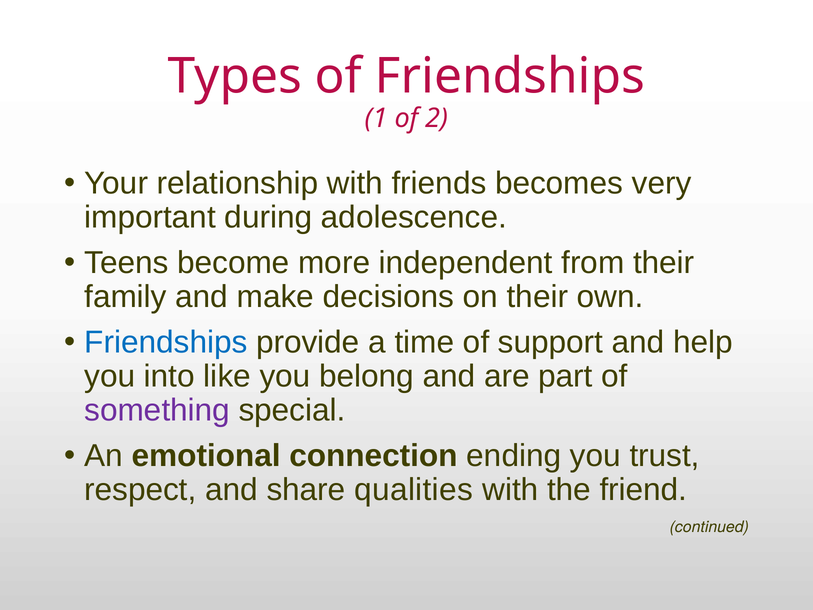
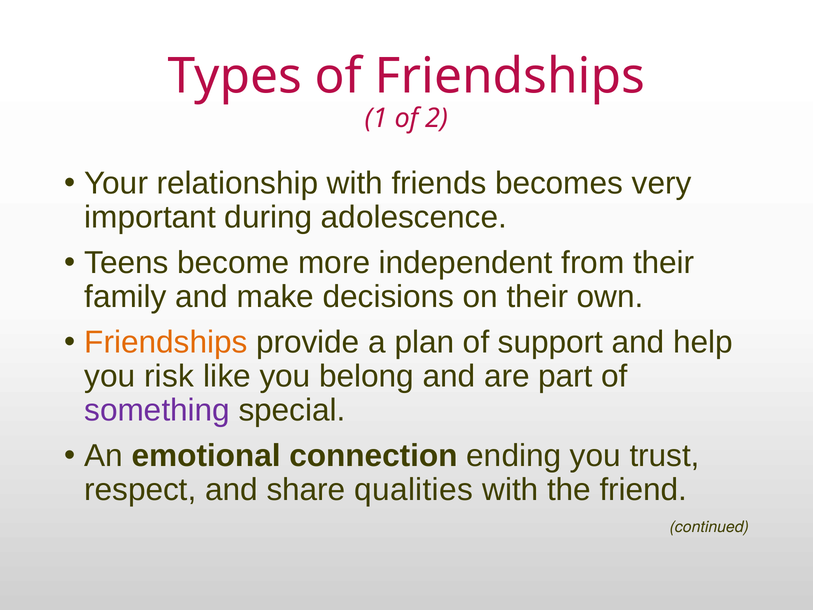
Friendships at (166, 342) colour: blue -> orange
time: time -> plan
into: into -> risk
